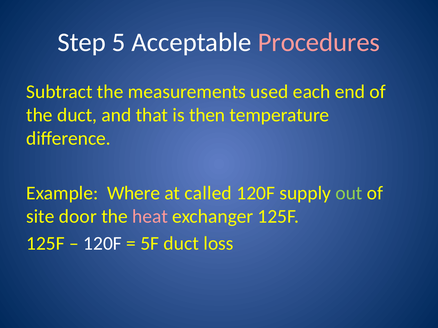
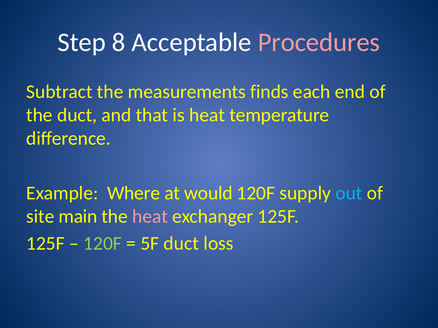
5: 5 -> 8
used: used -> finds
is then: then -> heat
called: called -> would
out colour: light green -> light blue
door: door -> main
120F at (103, 244) colour: white -> light green
